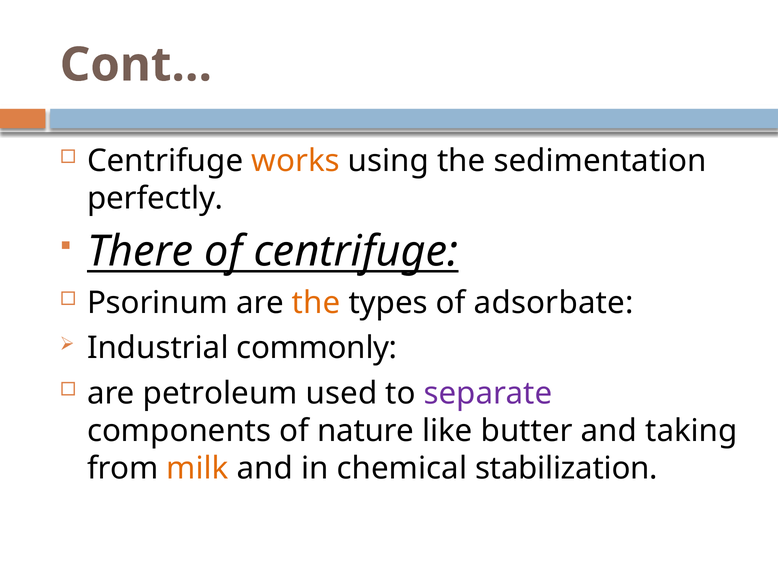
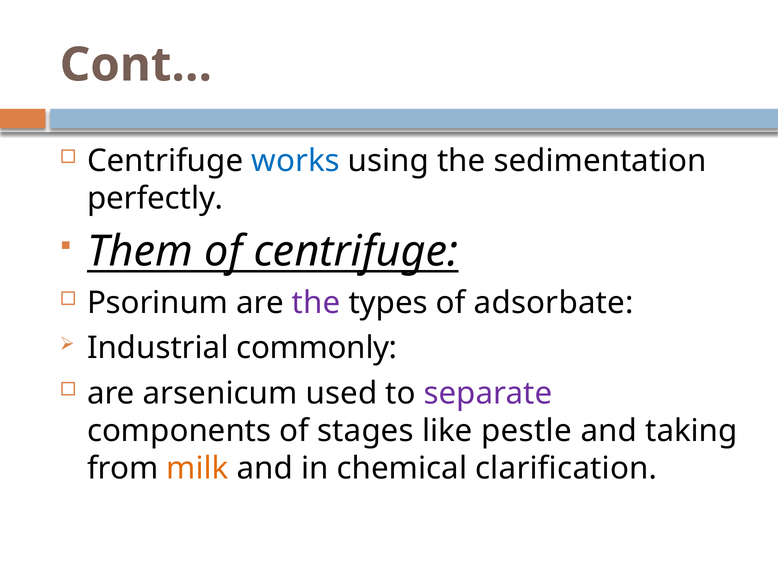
works colour: orange -> blue
There: There -> Them
the at (316, 303) colour: orange -> purple
petroleum: petroleum -> arsenicum
nature: nature -> stages
butter: butter -> pestle
stabilization: stabilization -> clarification
